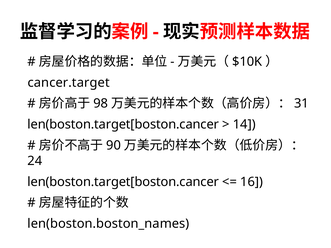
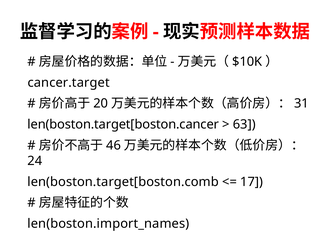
98: 98 -> 20
14: 14 -> 63
90: 90 -> 46
len(boston.target[boston.cancer at (123, 182): len(boston.target[boston.cancer -> len(boston.target[boston.comb
16: 16 -> 17
len(boston.boston_names: len(boston.boston_names -> len(boston.import_names
